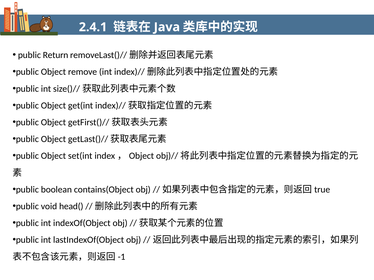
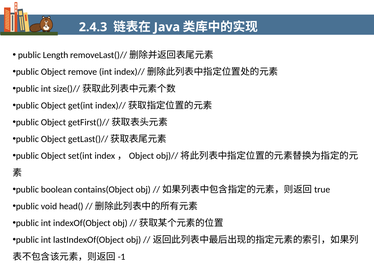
2.4.1: 2.4.1 -> 2.4.3
Return: Return -> Length
